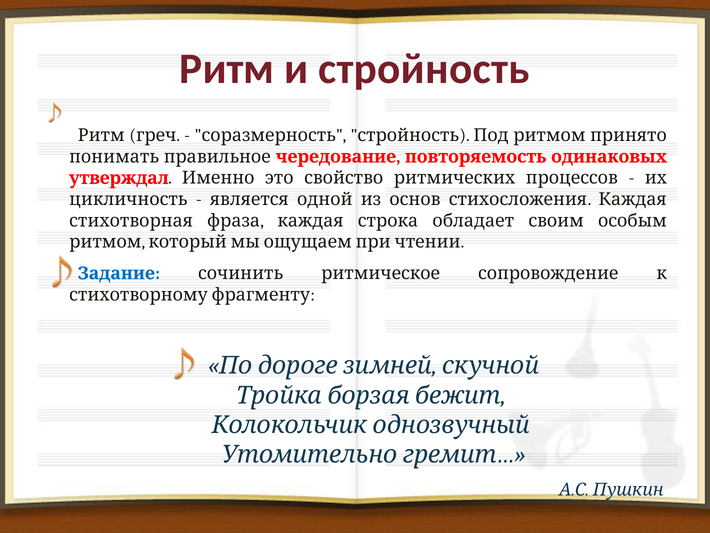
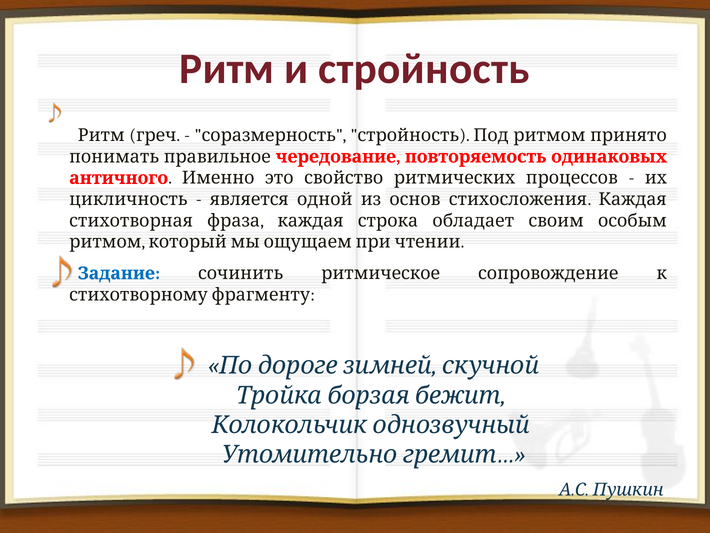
утверждал: утверждал -> античного
